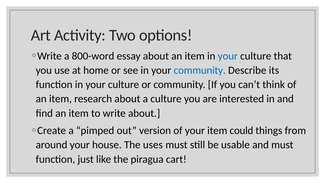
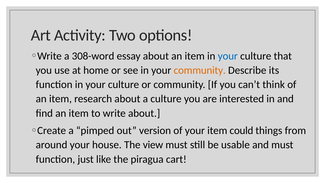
800-word: 800-word -> 308-word
community at (200, 70) colour: blue -> orange
uses: uses -> view
